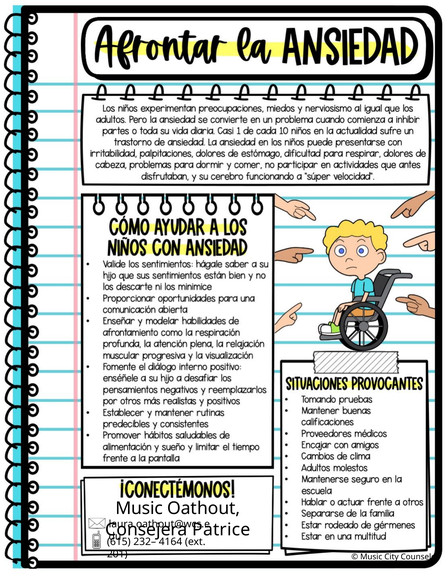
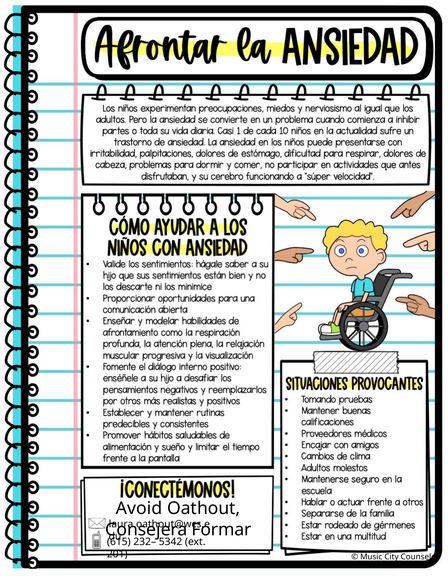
Music at (139, 508): Music -> Avoid
Patrice: Patrice -> Formar
4164: 4164 -> 5342
